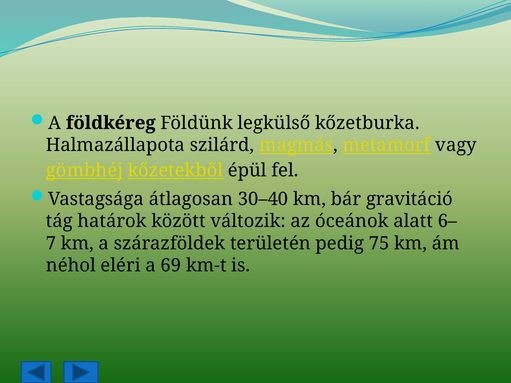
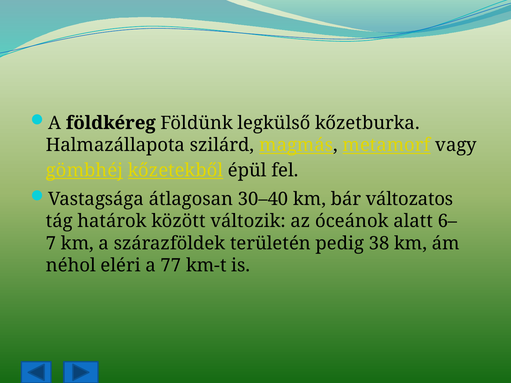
gravitáció: gravitáció -> változatos
75: 75 -> 38
69: 69 -> 77
